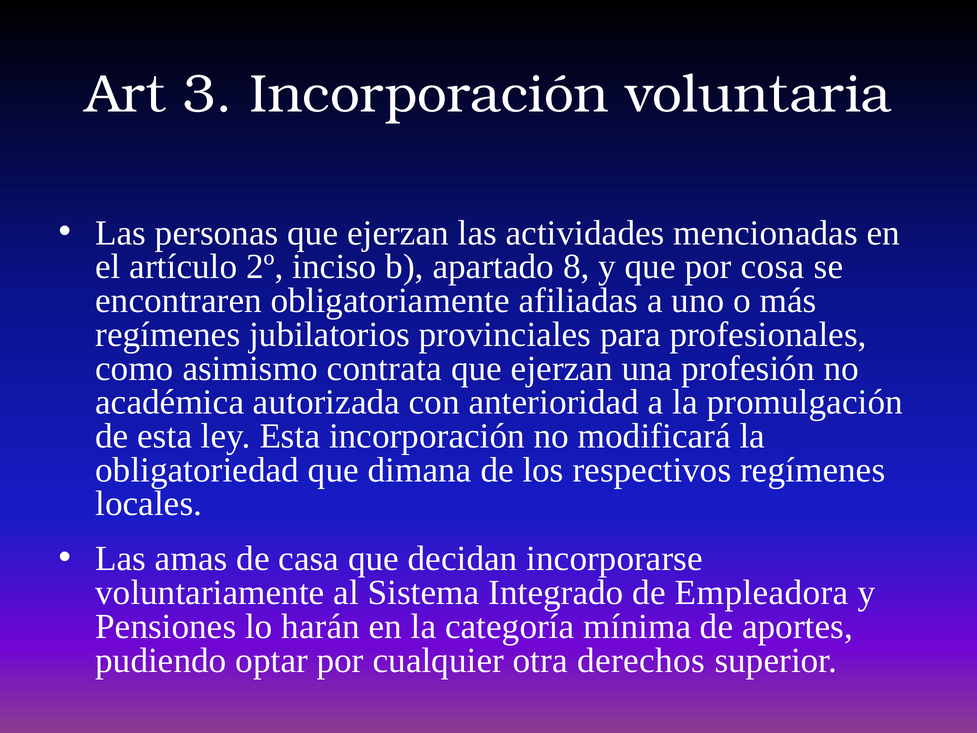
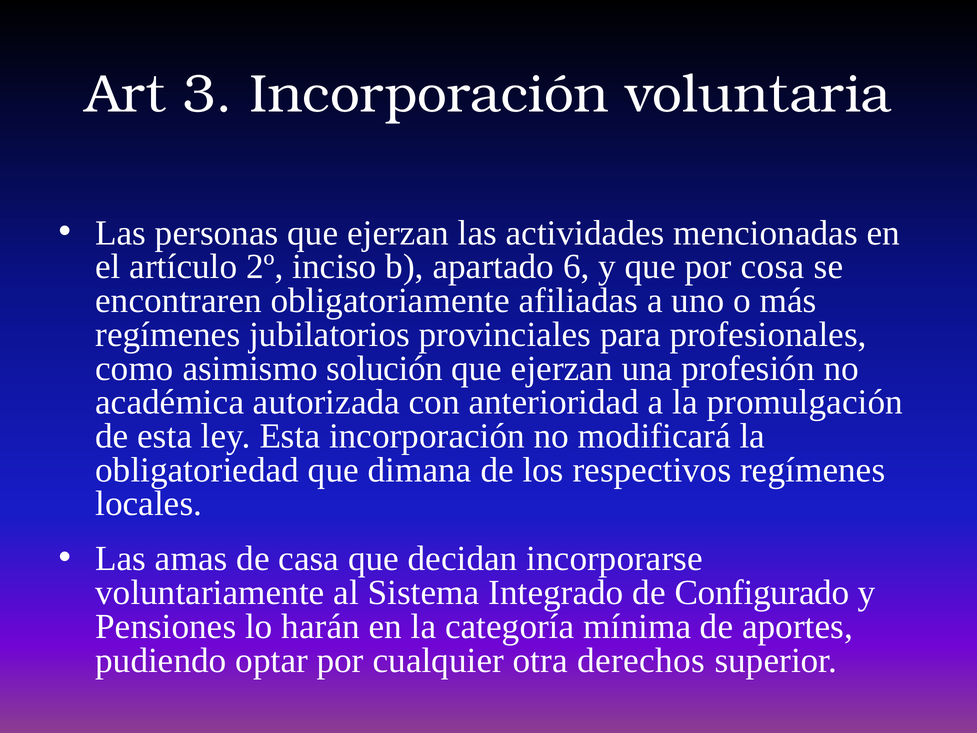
8: 8 -> 6
contrata: contrata -> solución
Empleadora: Empleadora -> Configurado
